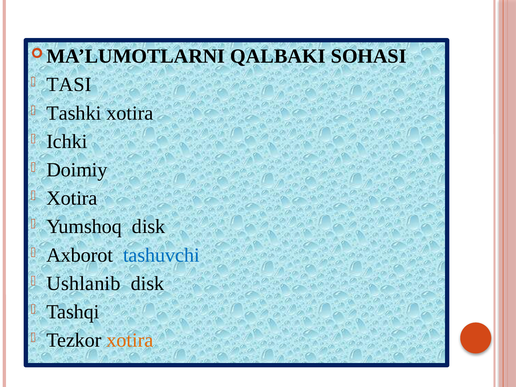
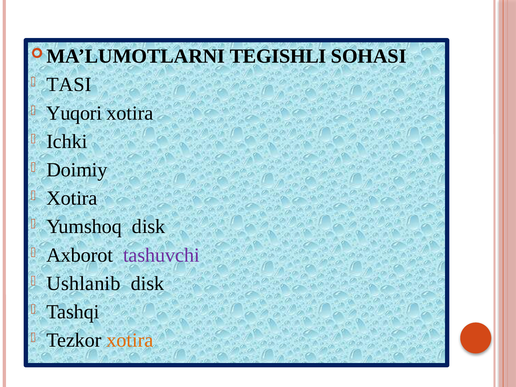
QALBAKI: QALBAKI -> TEGISHLI
Tashki: Tashki -> Yuqori
tashuvchi colour: blue -> purple
